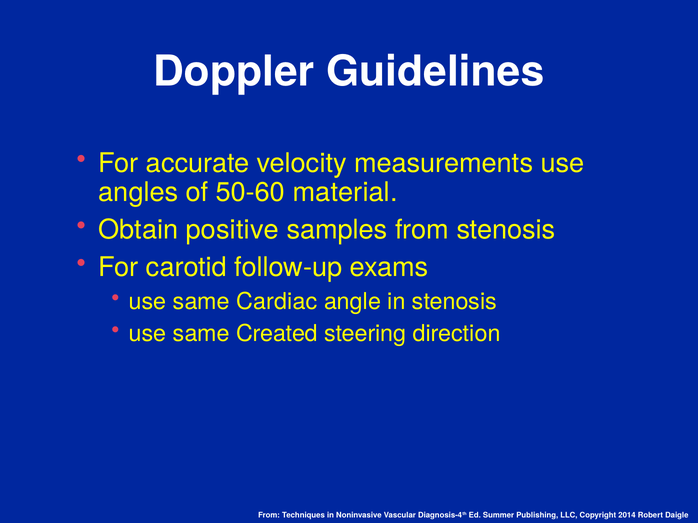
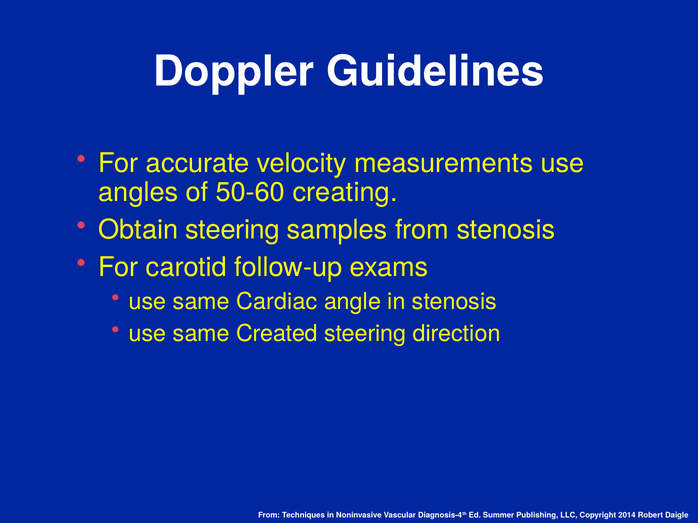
material: material -> creating
Obtain positive: positive -> steering
